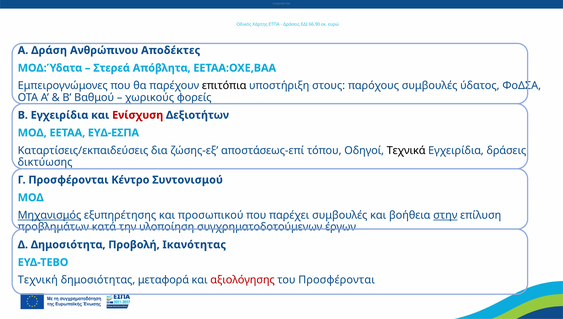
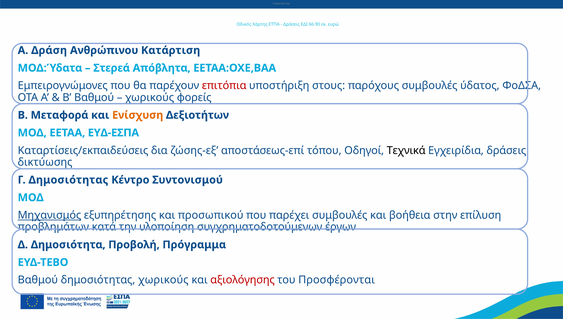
Αποδέκτες: Αποδέκτες -> Κατάρτιση
επιτόπια colour: black -> red
B Εγχειρίδια: Εγχειρίδια -> Μεταφορά
Ενίσχυση colour: red -> orange
Γ Προσφέρονται: Προσφέρονται -> Δημοσιότητας
στην underline: present -> none
Ικανότητας: Ικανότητας -> Πρόγραμμα
Τεχνική at (38, 280): Τεχνική -> Βαθμού
δημοσιότητας μεταφορά: μεταφορά -> χωρικούς
